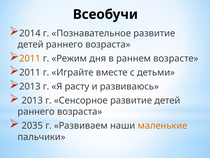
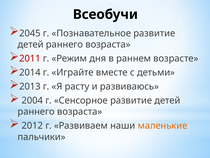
2014: 2014 -> 2045
2011 at (30, 58) colour: orange -> red
2011 at (30, 72): 2011 -> 2014
2013 at (32, 100): 2013 -> 2004
2035: 2035 -> 2012
